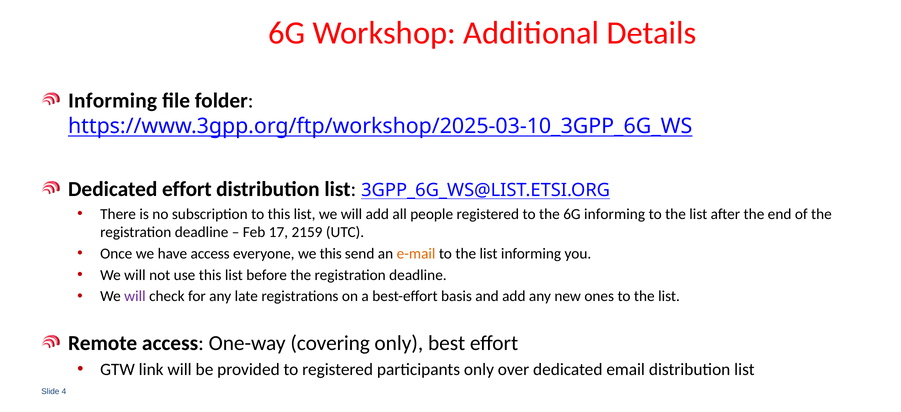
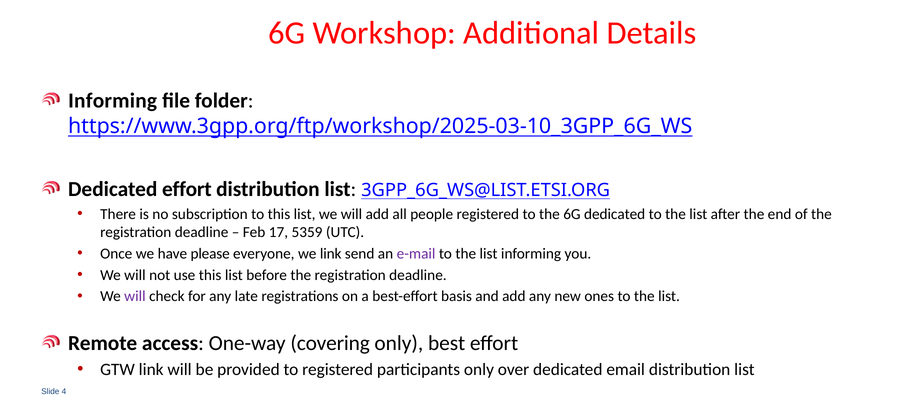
6G informing: informing -> dedicated
2159: 2159 -> 5359
have access: access -> please
we this: this -> link
e-mail colour: orange -> purple
